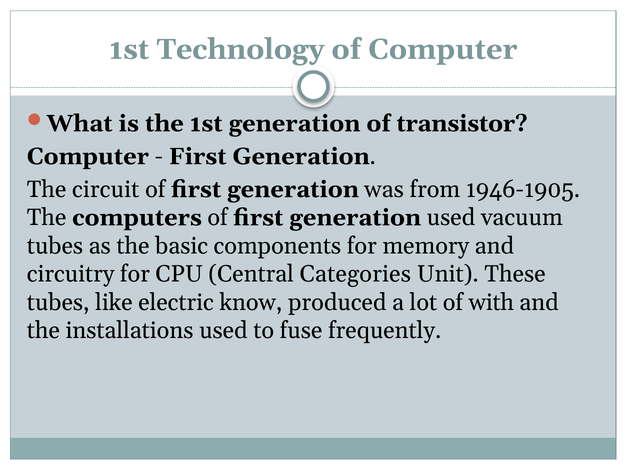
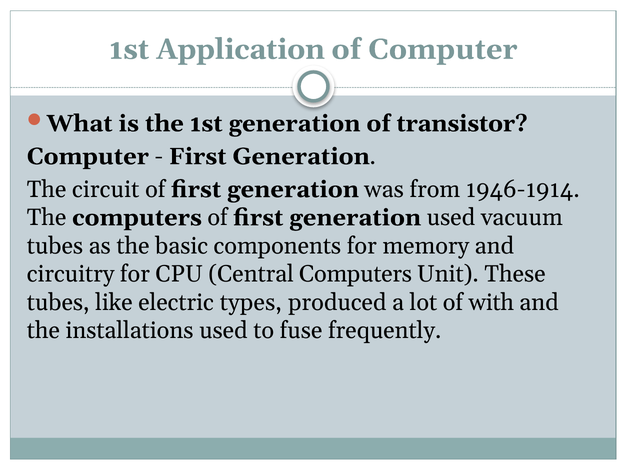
Technology: Technology -> Application
1946-1905: 1946-1905 -> 1946-1914
Central Categories: Categories -> Computers
know: know -> types
